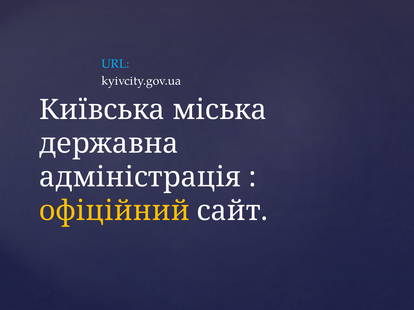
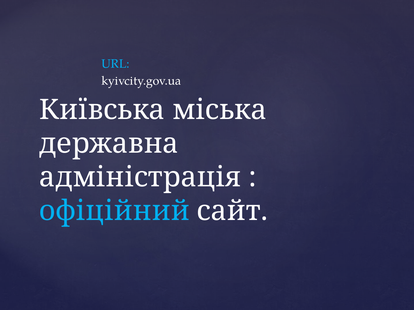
офіційний colour: yellow -> light blue
